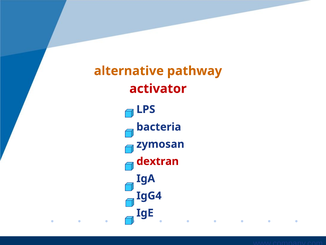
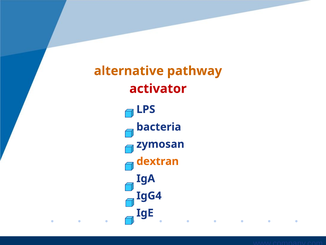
dextran colour: red -> orange
